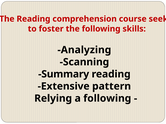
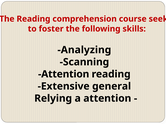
Summary at (64, 74): Summary -> Attention
pattern: pattern -> general
a following: following -> attention
